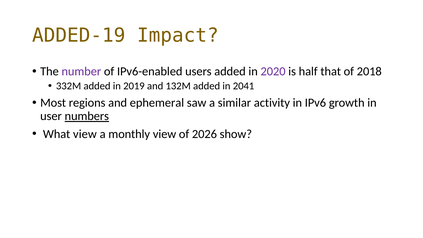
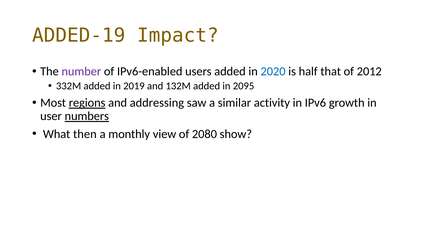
2020 colour: purple -> blue
2018: 2018 -> 2012
2041: 2041 -> 2095
regions underline: none -> present
ephemeral: ephemeral -> addressing
What view: view -> then
2026: 2026 -> 2080
